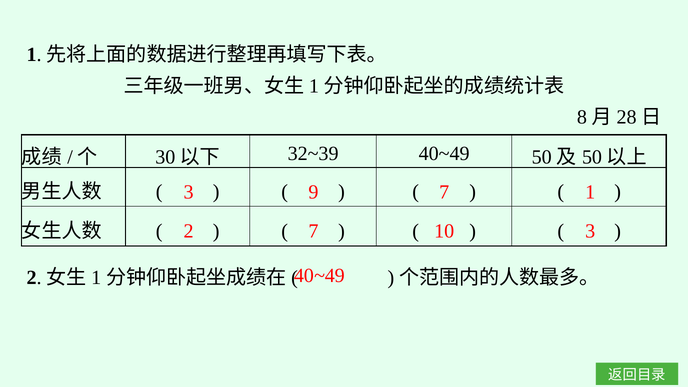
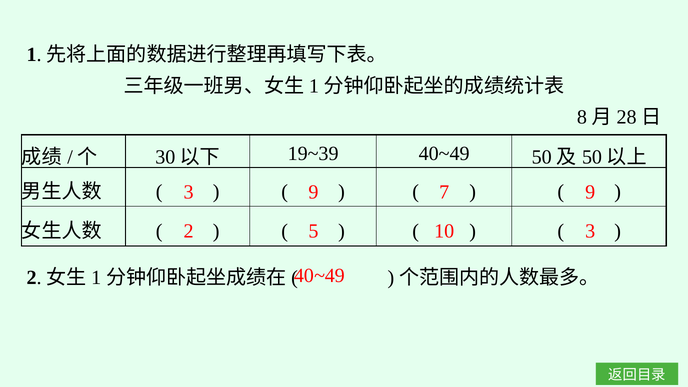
32~39: 32~39 -> 19~39
7 1: 1 -> 9
2 7: 7 -> 5
